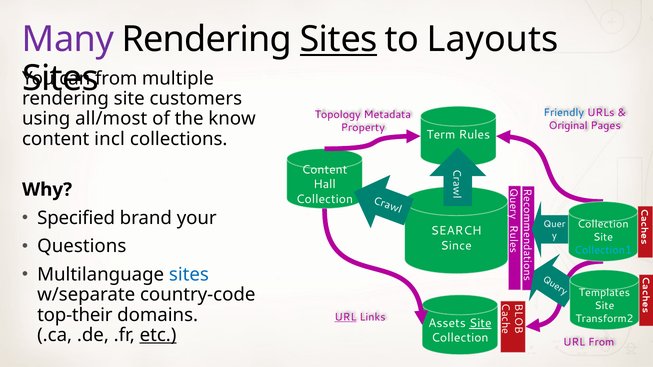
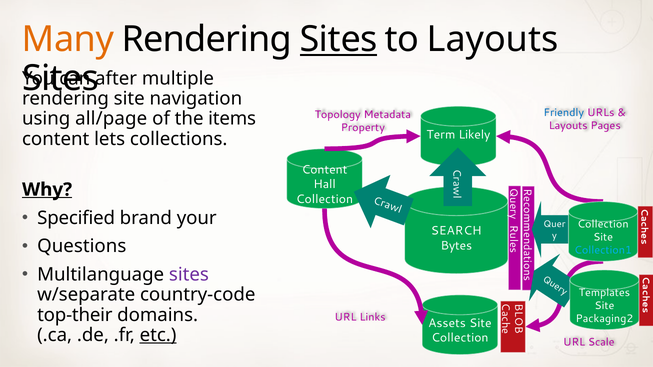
Many colour: purple -> orange
from at (116, 78): from -> after
customers: customers -> navigation
all/most: all/most -> all/page
know: know -> items
Original at (568, 126): Original -> Layouts
Rules: Rules -> Likely
incl: incl -> lets
Why underline: none -> present
Since: Since -> Bytes
sites at (189, 275) colour: blue -> purple
URL at (345, 317) underline: present -> none
Transform2: Transform2 -> Packaging2
Site at (480, 323) underline: present -> none
URL From: From -> Scale
